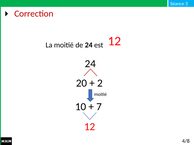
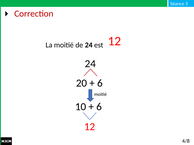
2 at (100, 83): 2 -> 6
7 at (99, 107): 7 -> 6
